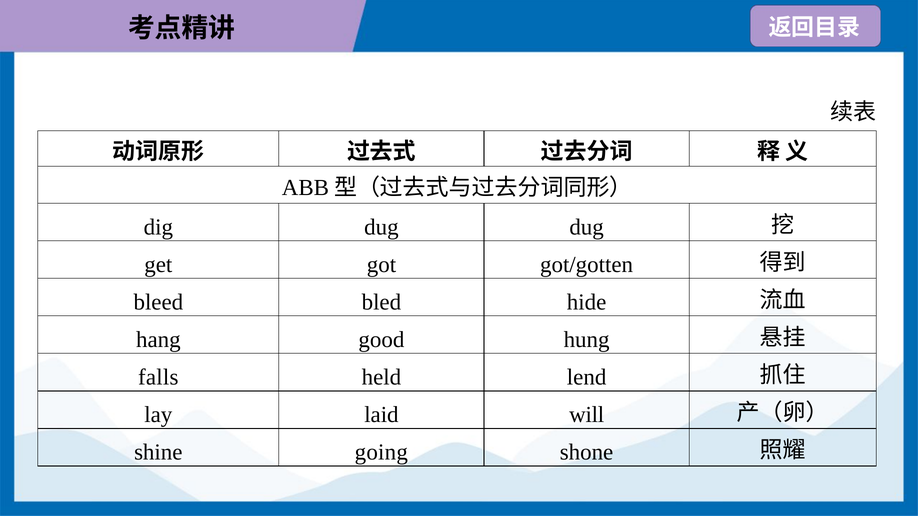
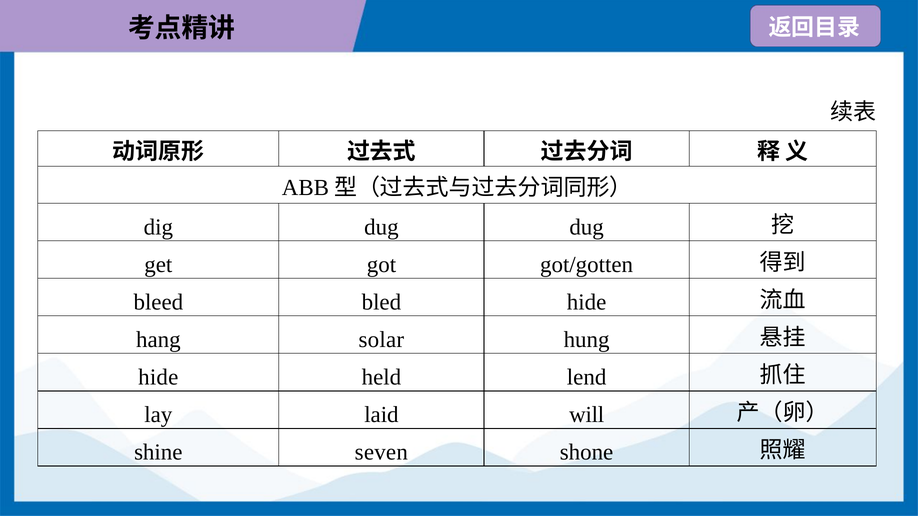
good: good -> solar
falls at (158, 378): falls -> hide
going: going -> seven
